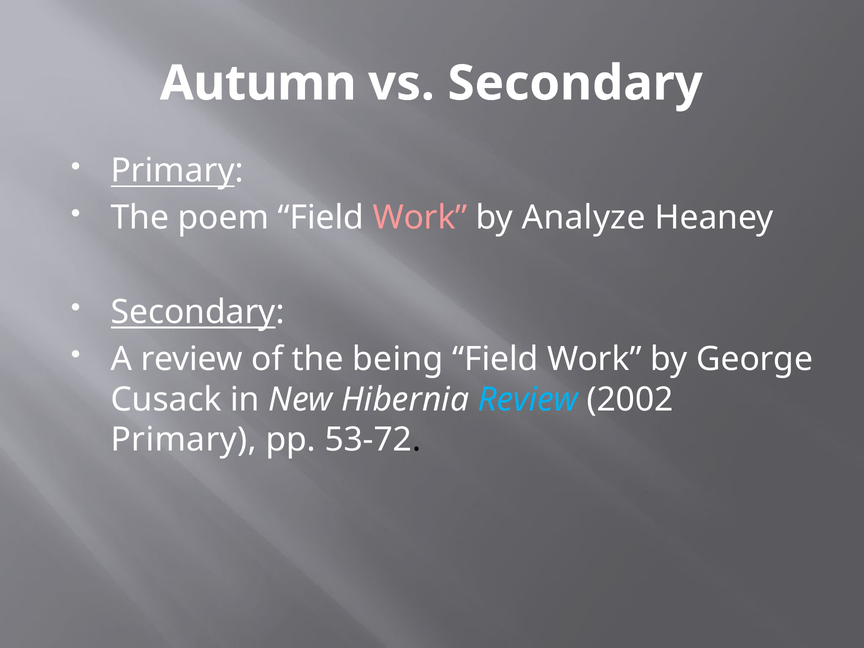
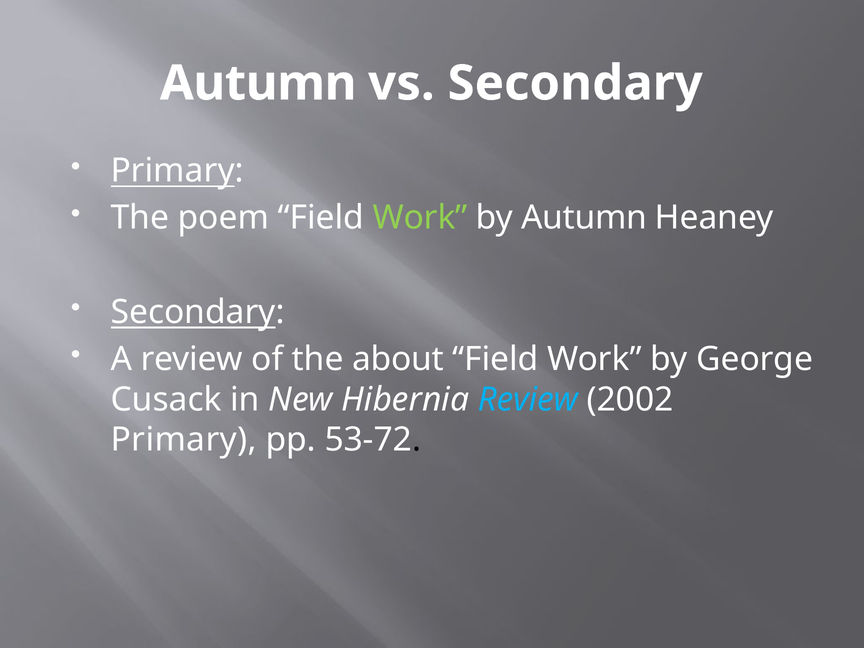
Work at (420, 218) colour: pink -> light green
by Analyze: Analyze -> Autumn
being: being -> about
